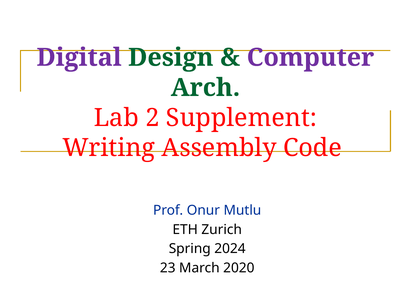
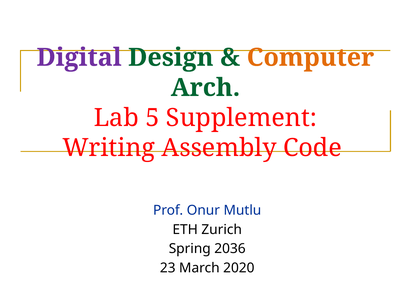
Computer colour: purple -> orange
2: 2 -> 5
2024: 2024 -> 2036
